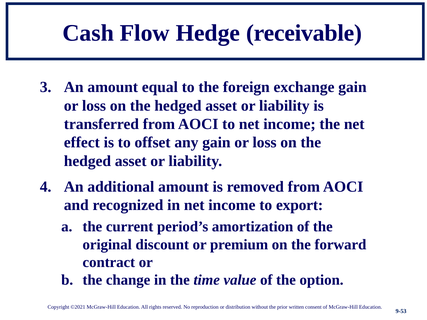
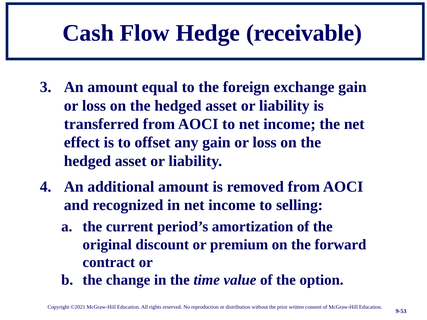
export: export -> selling
